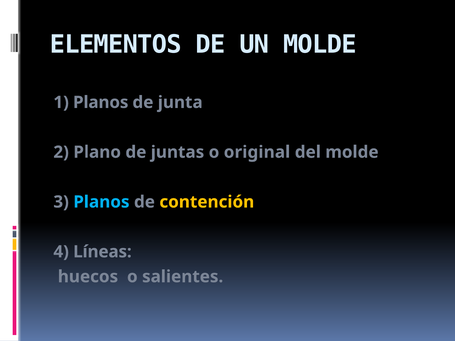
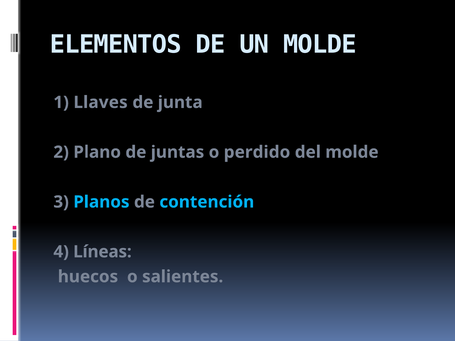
1 Planos: Planos -> Llaves
original: original -> perdido
contención colour: yellow -> light blue
